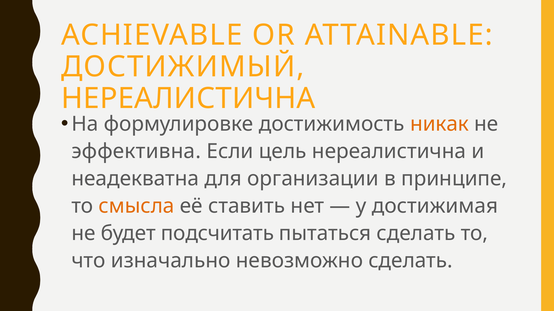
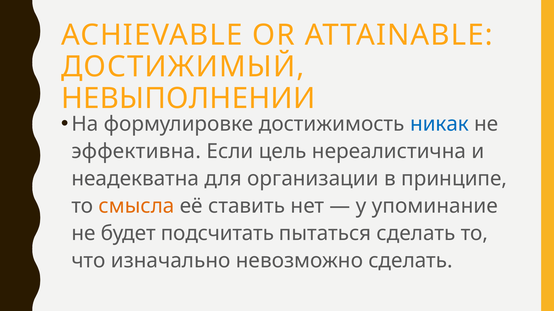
НЕРЕАЛИСТИЧНА at (188, 99): НЕРЕАЛИСТИЧНА -> НЕВЫПОЛНЕНИИ
никак colour: orange -> blue
достижимая: достижимая -> упоминание
